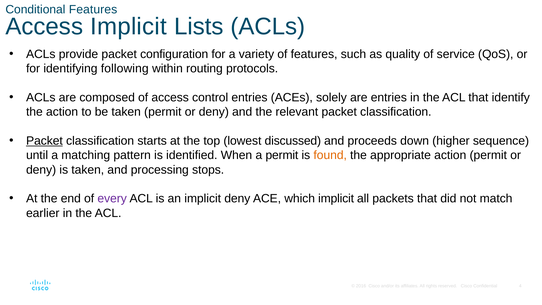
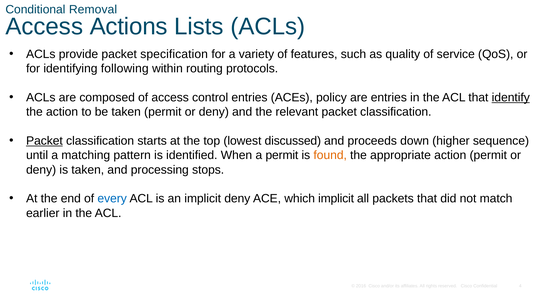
Conditional Features: Features -> Removal
Access Implicit: Implicit -> Actions
configuration: configuration -> specification
solely: solely -> policy
identify underline: none -> present
every colour: purple -> blue
